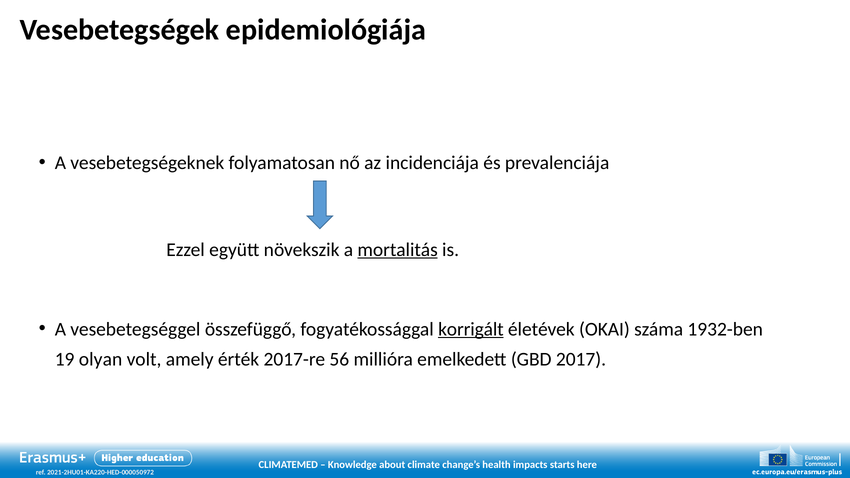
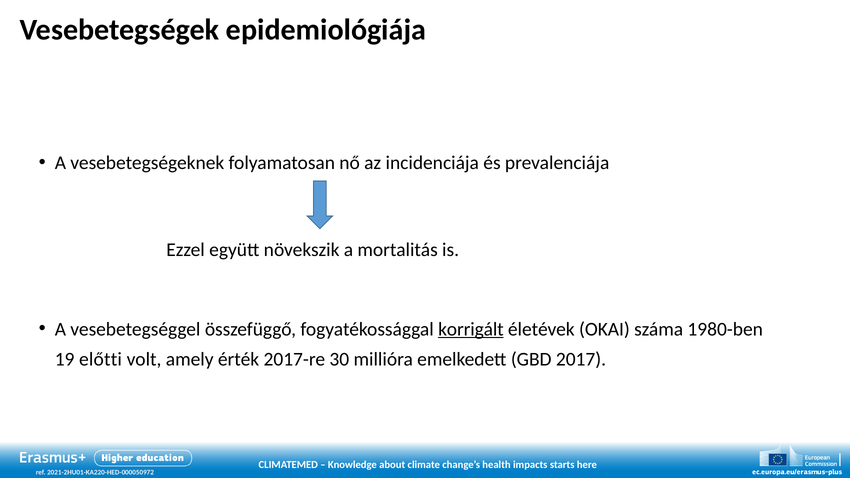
mortalitás underline: present -> none
1932-ben: 1932-ben -> 1980-ben
olyan: olyan -> előtti
56: 56 -> 30
